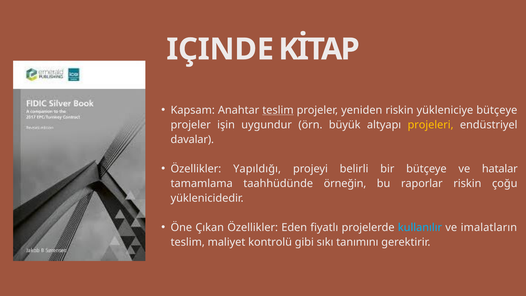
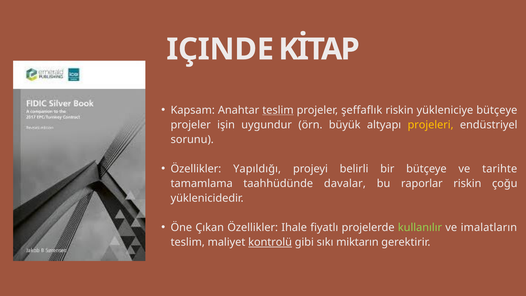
yeniden: yeniden -> şeffaflık
davalar: davalar -> sorunu
hatalar: hatalar -> tarihte
örneğin: örneğin -> davalar
Eden: Eden -> Ihale
kullanılır colour: light blue -> light green
kontrolü underline: none -> present
tanımını: tanımını -> miktarın
